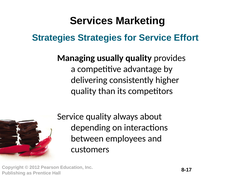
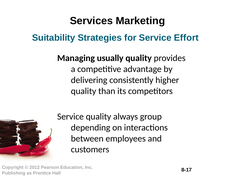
Strategies at (54, 38): Strategies -> Suitability
about: about -> group
